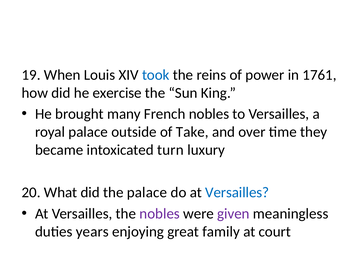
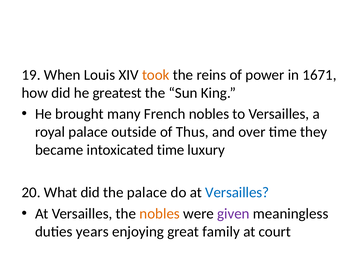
took colour: blue -> orange
1761: 1761 -> 1671
exercise: exercise -> greatest
Take: Take -> Thus
intoxicated turn: turn -> time
nobles at (160, 214) colour: purple -> orange
